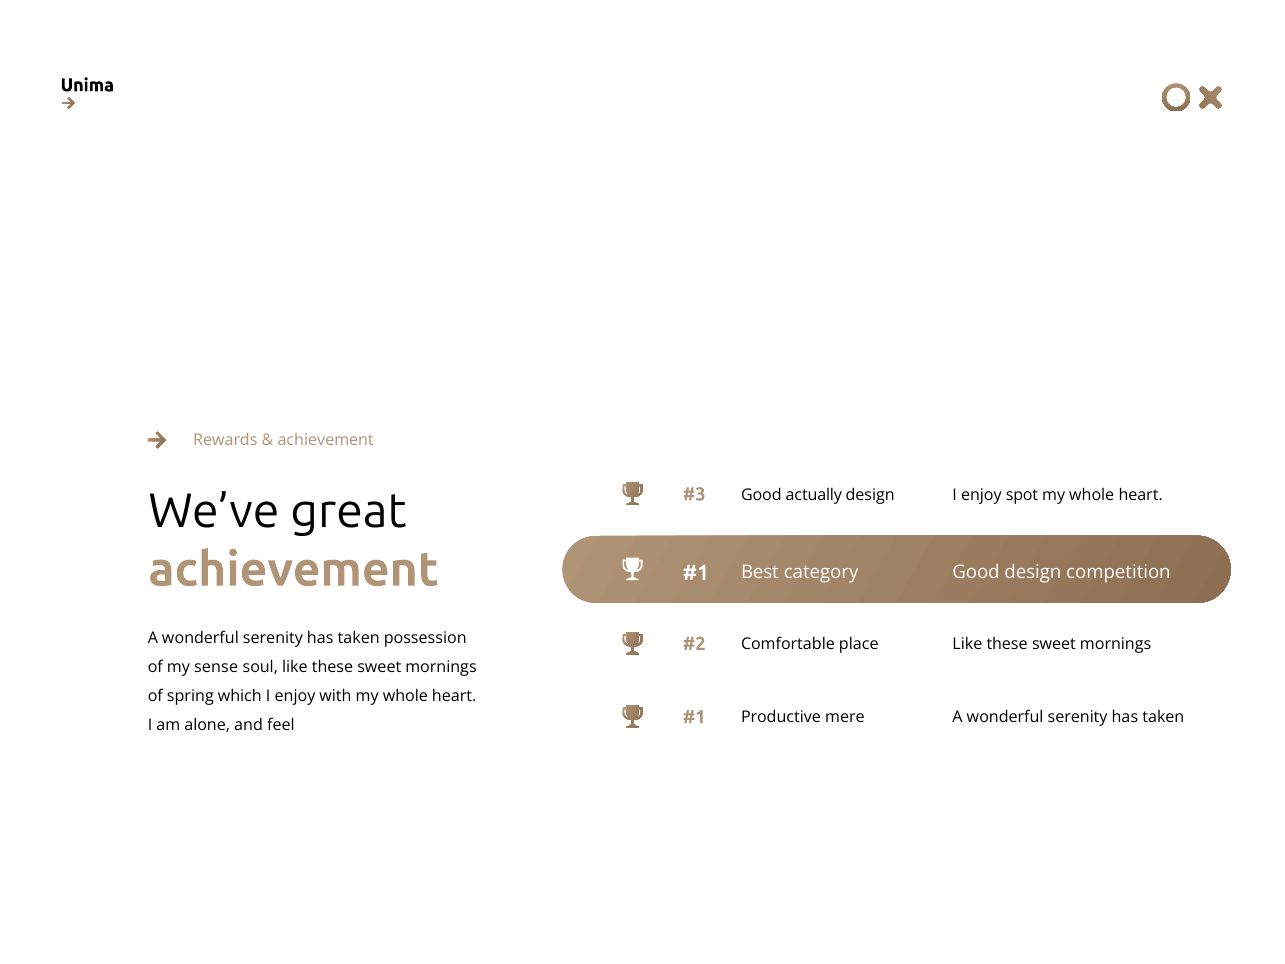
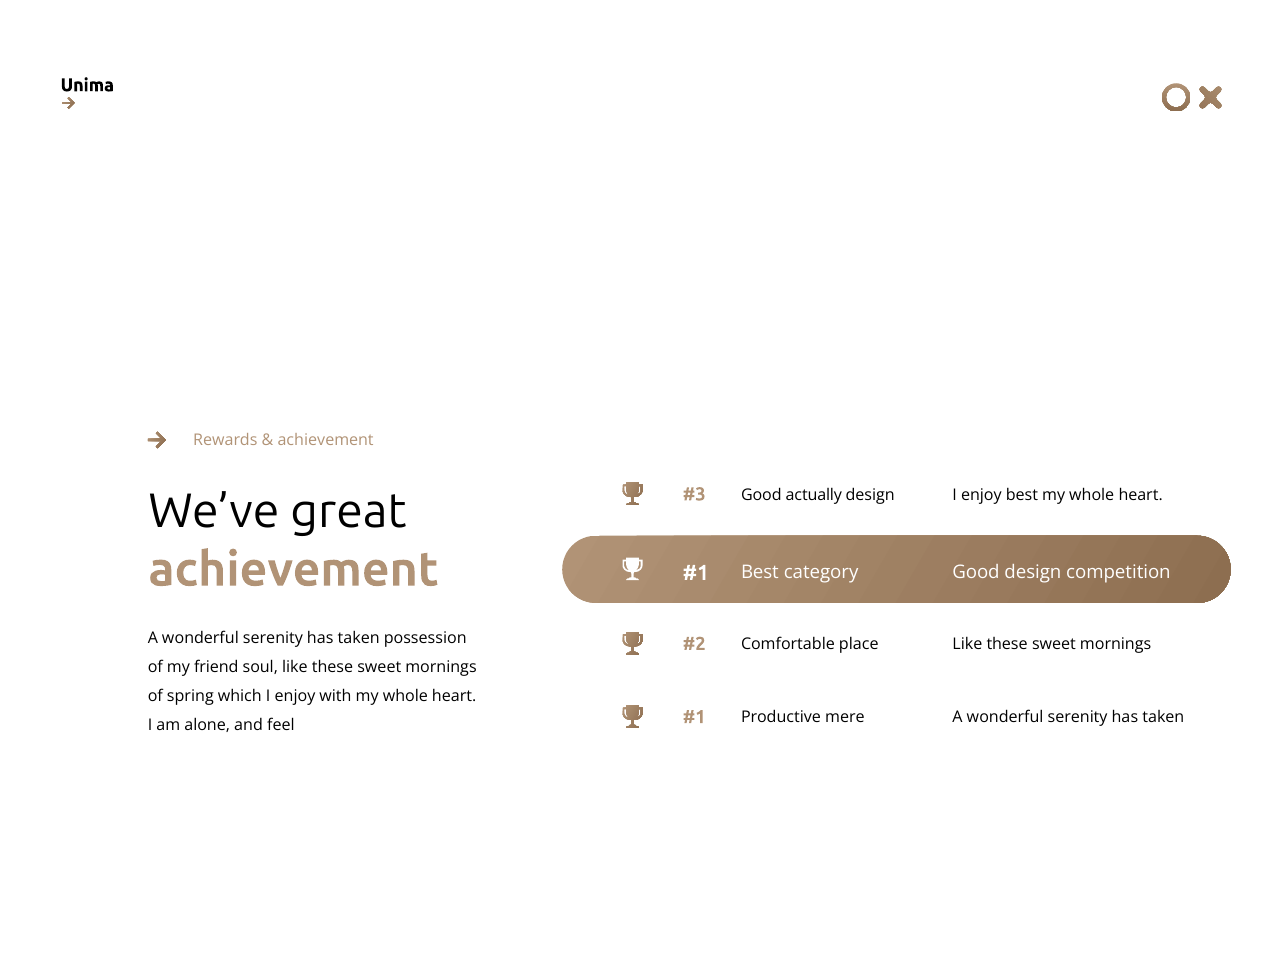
enjoy spot: spot -> best
sense: sense -> friend
